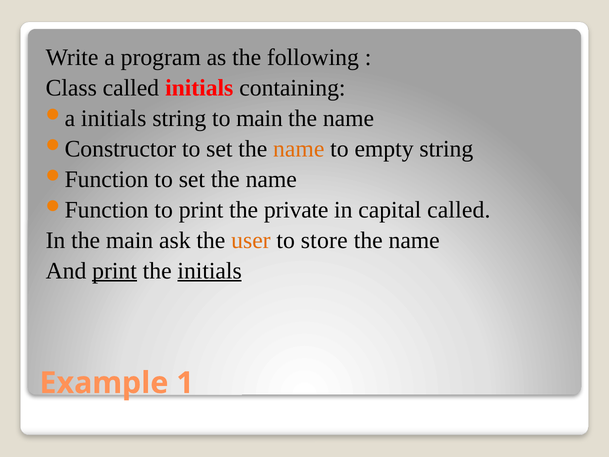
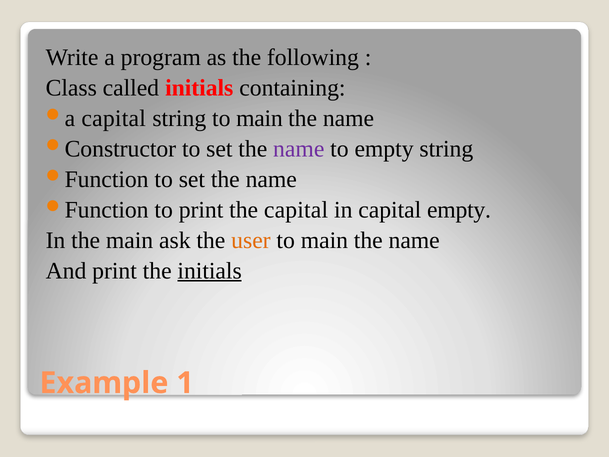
initials at (114, 118): initials -> capital
name at (299, 149) colour: orange -> purple
the private: private -> capital
capital called: called -> empty
store at (324, 240): store -> main
print at (115, 271) underline: present -> none
